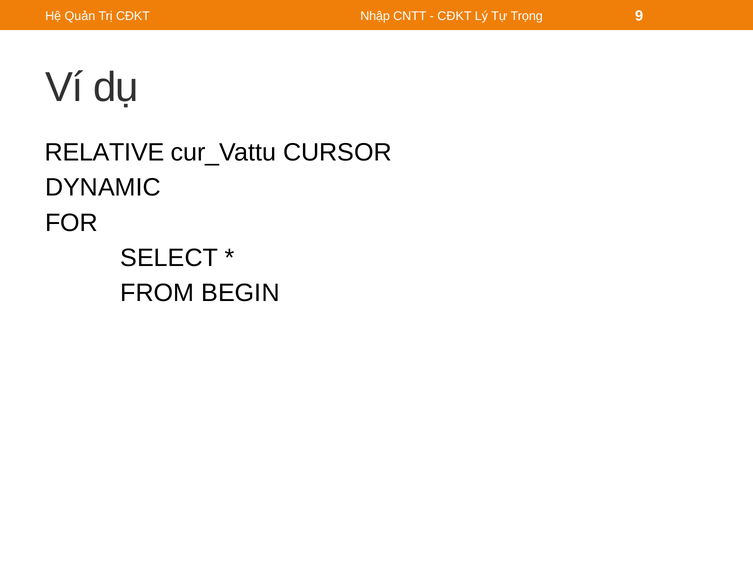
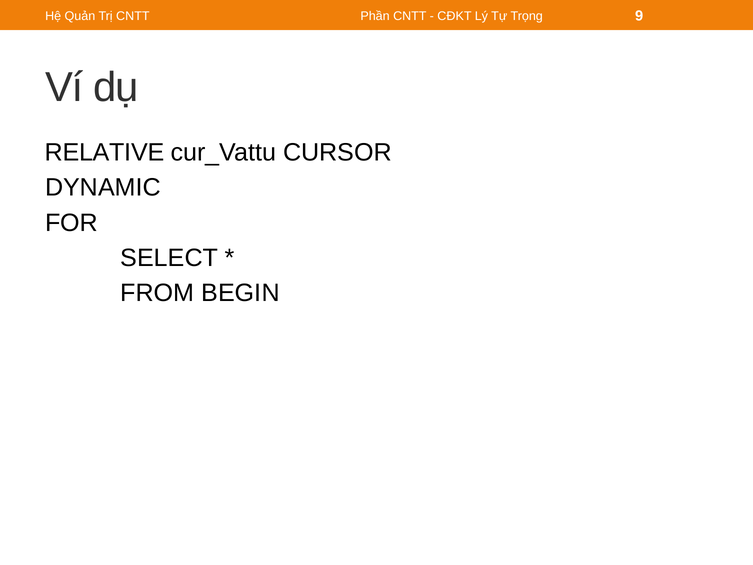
Trị CĐKT: CĐKT -> CNTT
Nhập: Nhập -> Phần
